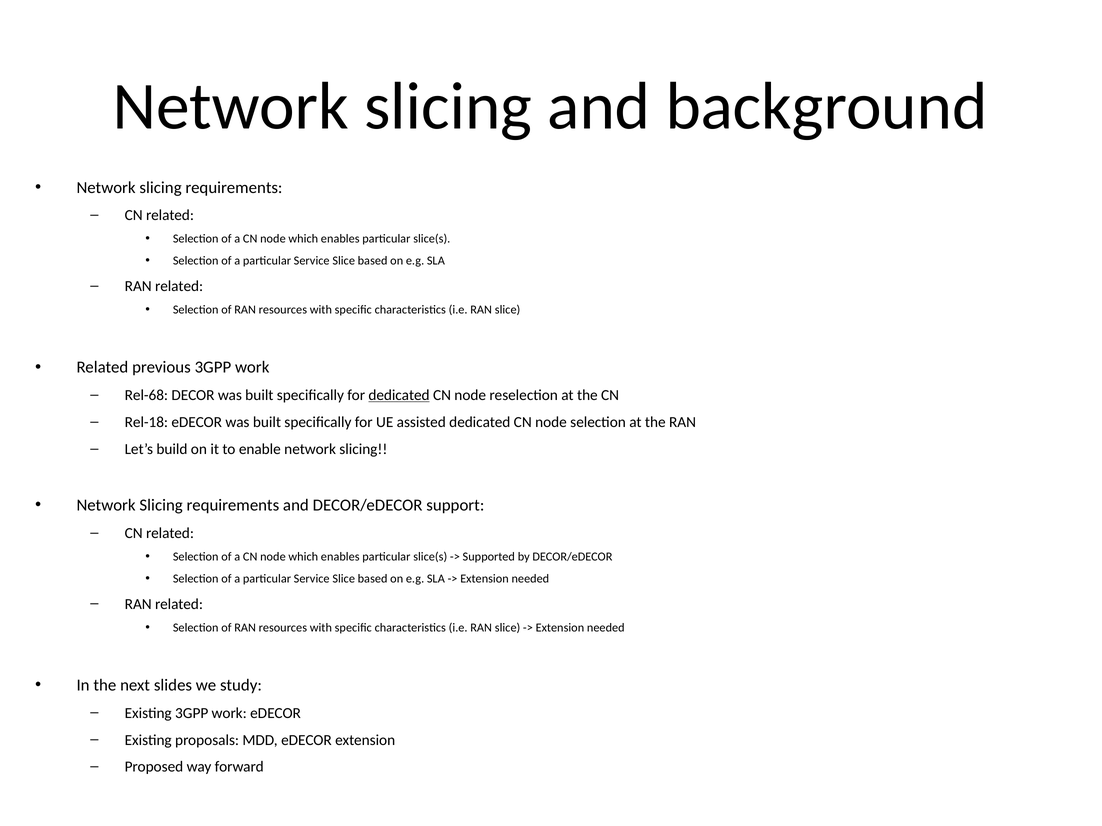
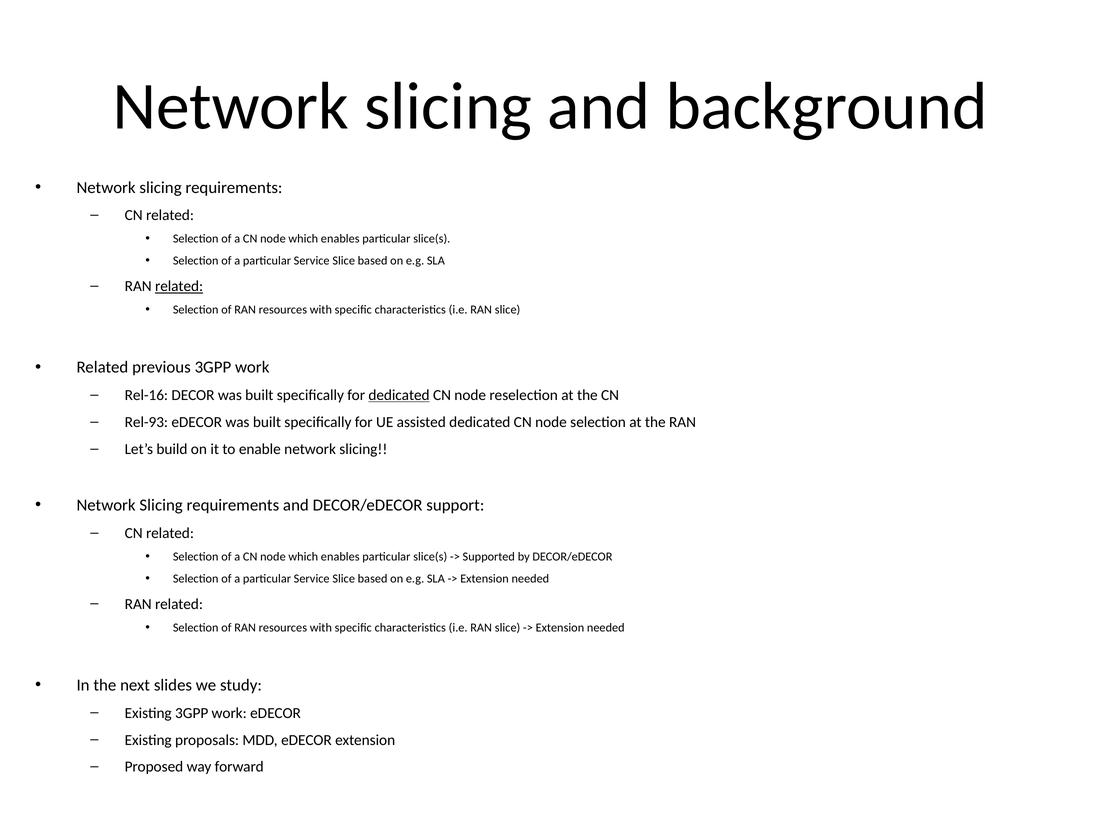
related at (179, 286) underline: none -> present
Rel-68: Rel-68 -> Rel-16
Rel-18: Rel-18 -> Rel-93
